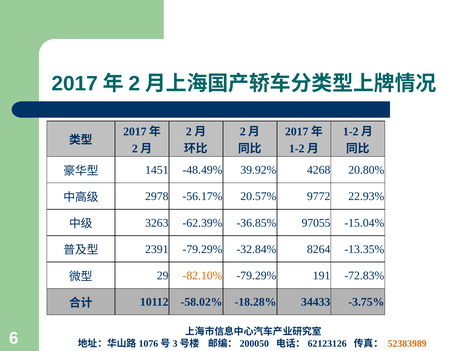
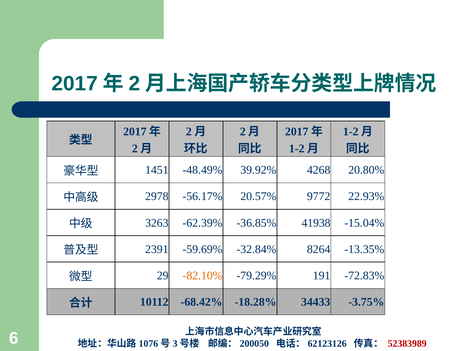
97055: 97055 -> 41938
2391 -79.29%: -79.29% -> -59.69%
-58.02%: -58.02% -> -68.42%
52383989 colour: orange -> red
